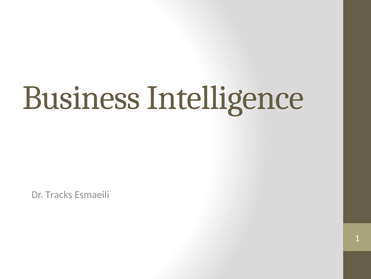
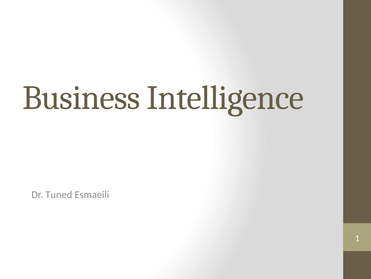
Tracks: Tracks -> Tuned
